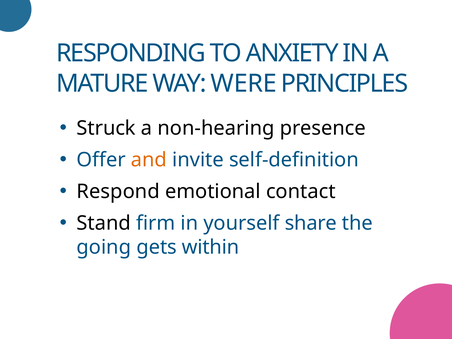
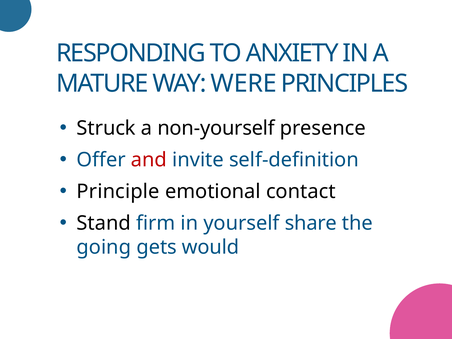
non-hearing: non-hearing -> non-yourself
and colour: orange -> red
Respond: Respond -> Principle
within: within -> would
